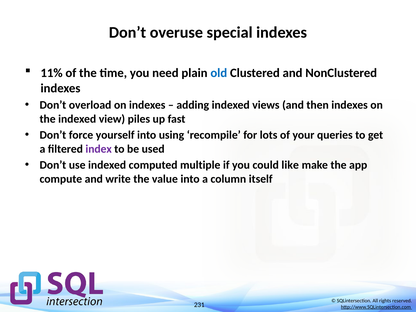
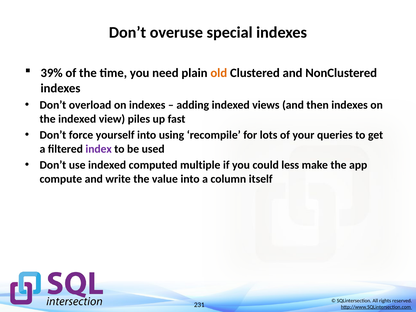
11%: 11% -> 39%
old colour: blue -> orange
like: like -> less
